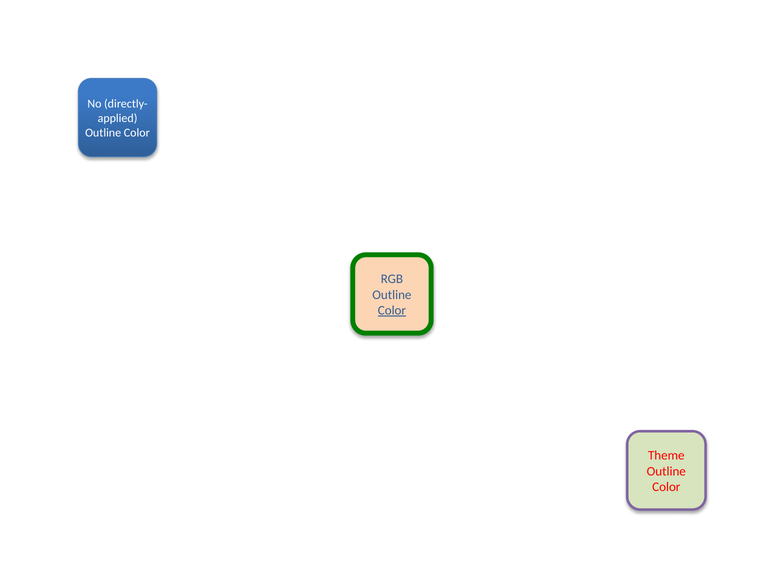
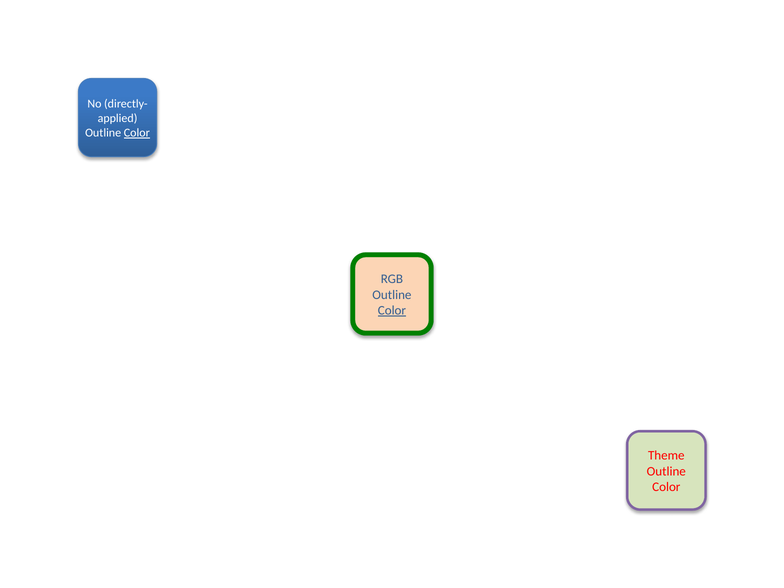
Color at (137, 133) underline: none -> present
